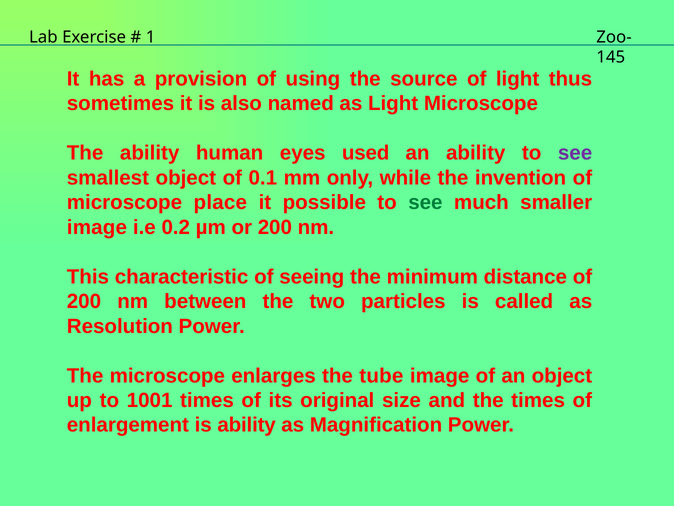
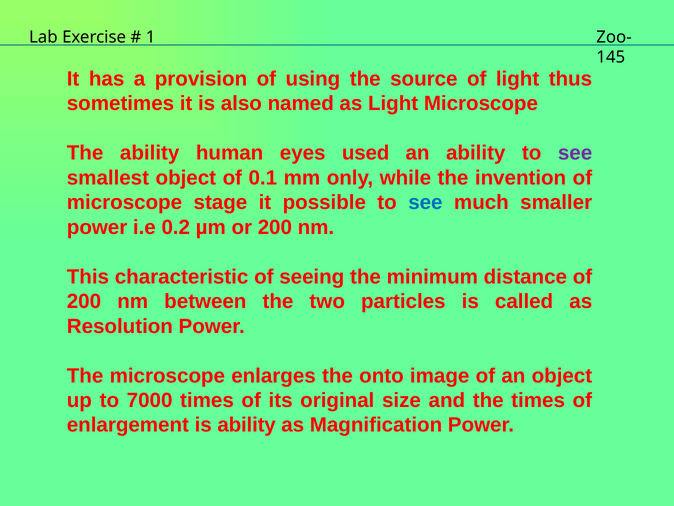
place: place -> stage
see at (425, 202) colour: green -> blue
image at (97, 227): image -> power
tube: tube -> onto
1001: 1001 -> 7000
